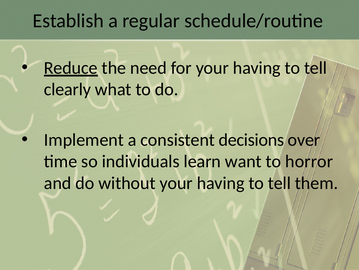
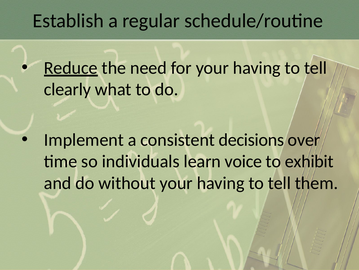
want: want -> voice
horror: horror -> exhibit
